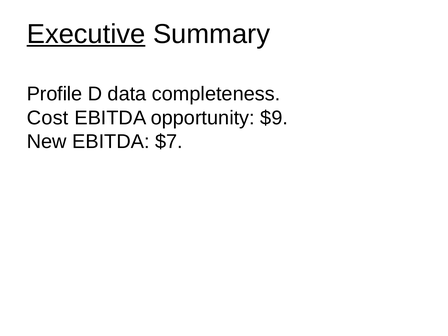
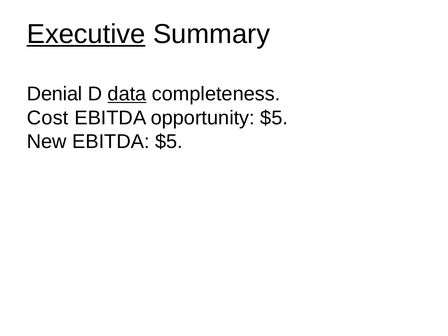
Profile: Profile -> Denial
data underline: none -> present
opportunity $9: $9 -> $5
EBITDA $7: $7 -> $5
